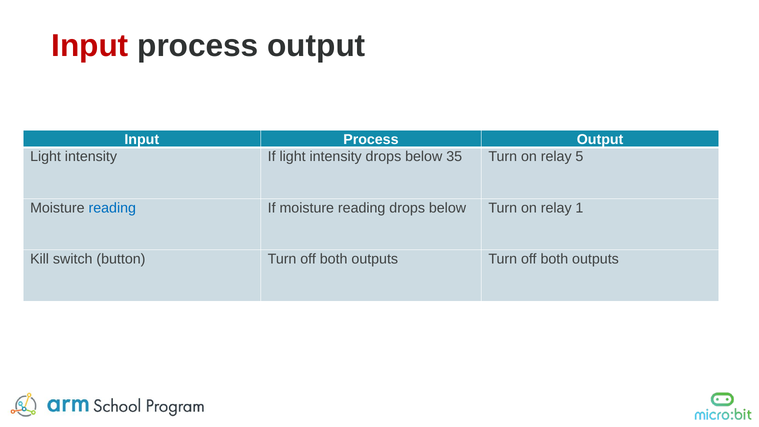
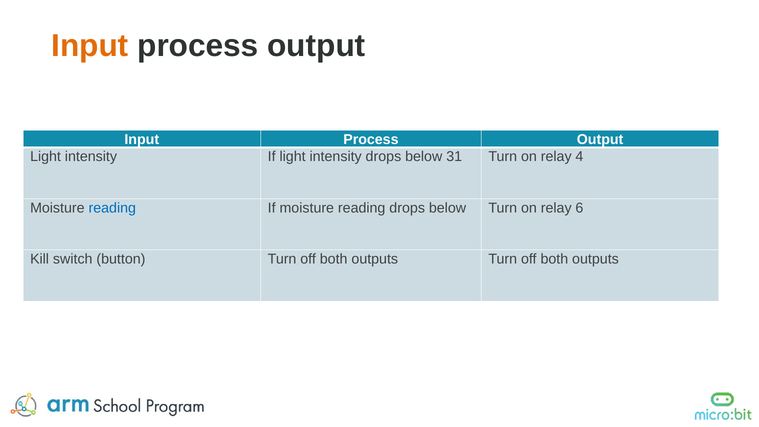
Input at (90, 46) colour: red -> orange
35: 35 -> 31
5: 5 -> 4
1: 1 -> 6
